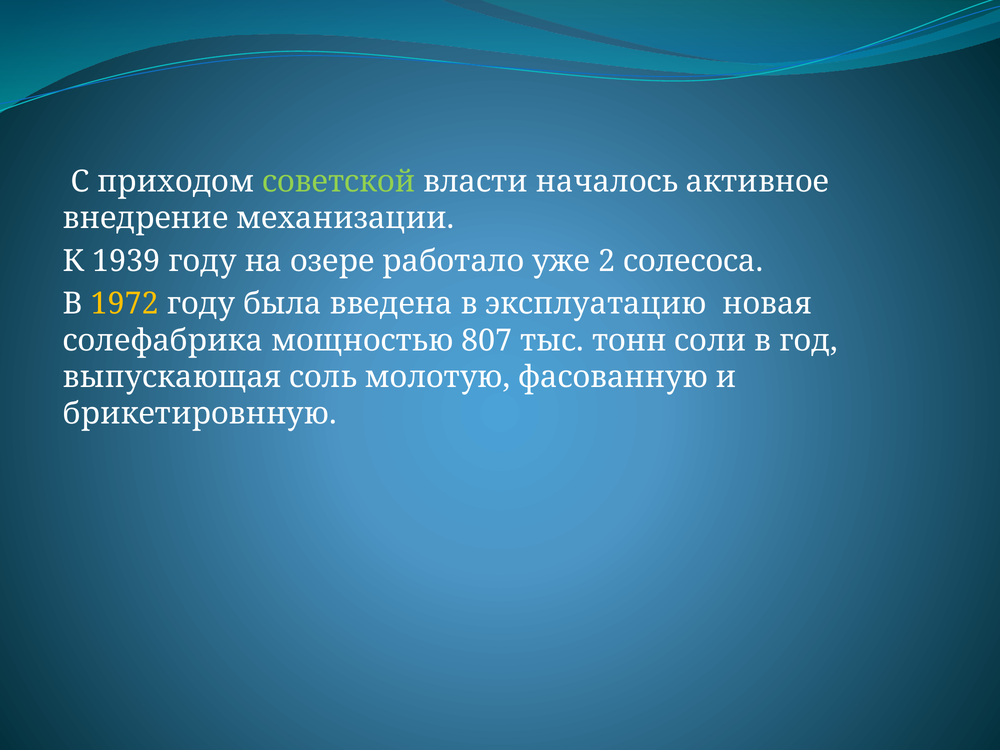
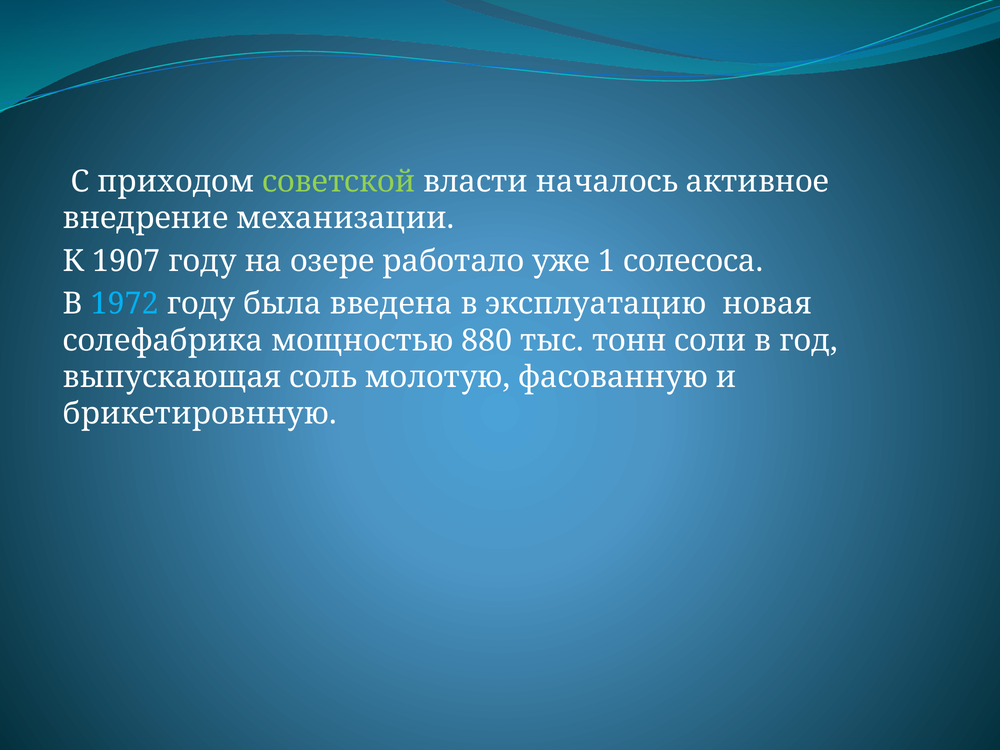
1939: 1939 -> 1907
2: 2 -> 1
1972 colour: yellow -> light blue
807: 807 -> 880
